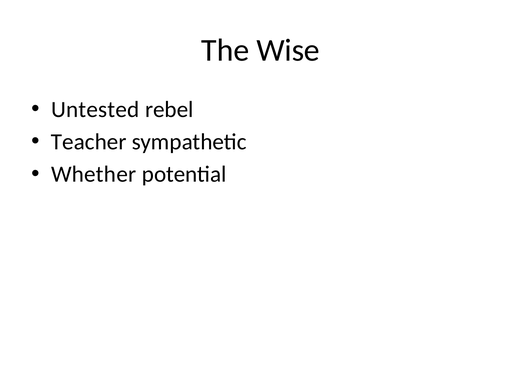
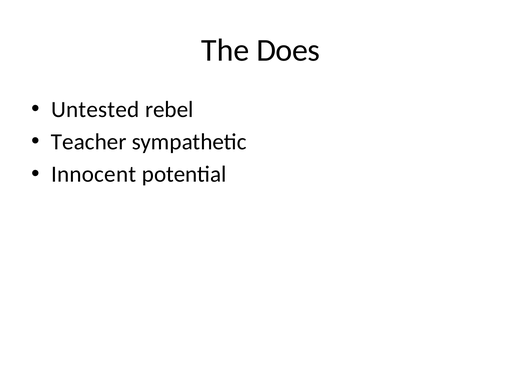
Wise: Wise -> Does
Whether: Whether -> Innocent
